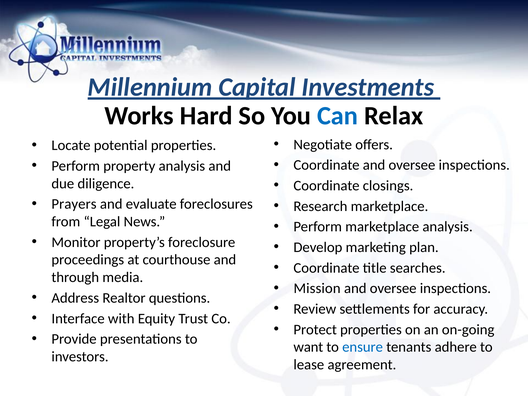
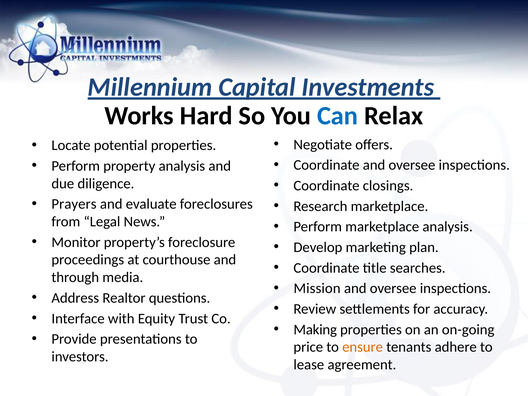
Protect: Protect -> Making
want: want -> price
ensure colour: blue -> orange
